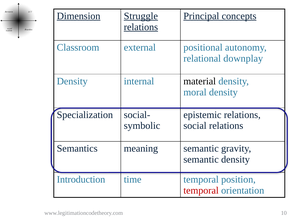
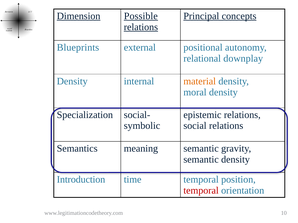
Struggle: Struggle -> Possible
Classroom: Classroom -> Blueprints
material colour: black -> orange
